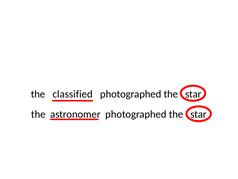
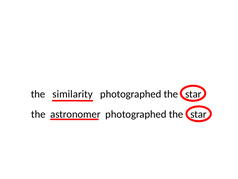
classified: classified -> similarity
